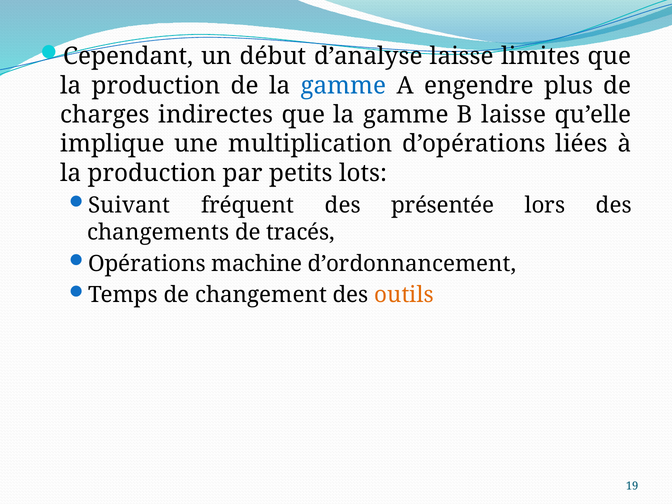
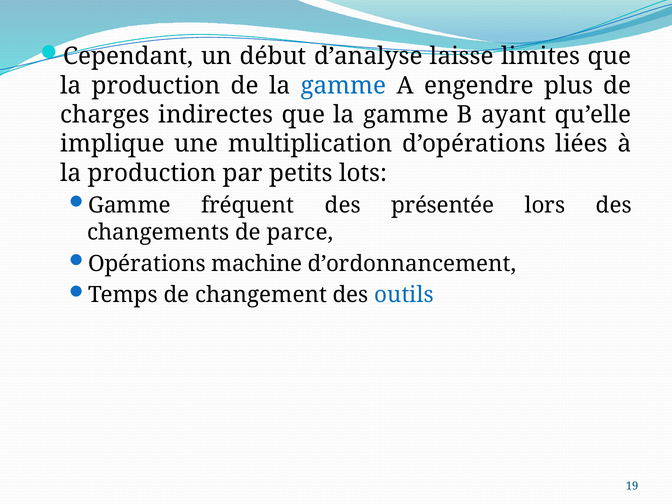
B laisse: laisse -> ayant
Suivant at (129, 205): Suivant -> Gamme
tracés: tracés -> parce
outils colour: orange -> blue
